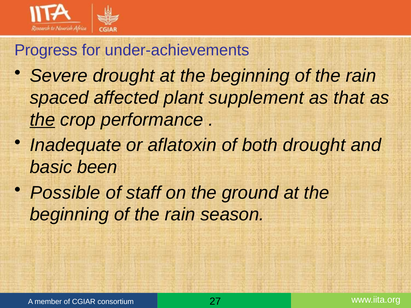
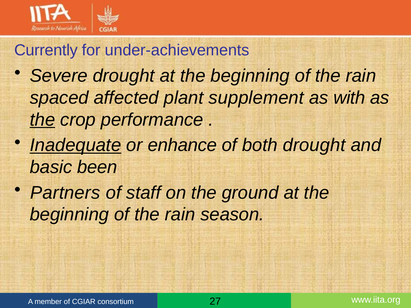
Progress: Progress -> Currently
that: that -> with
Inadequate underline: none -> present
aflatoxin: aflatoxin -> enhance
Possible: Possible -> Partners
